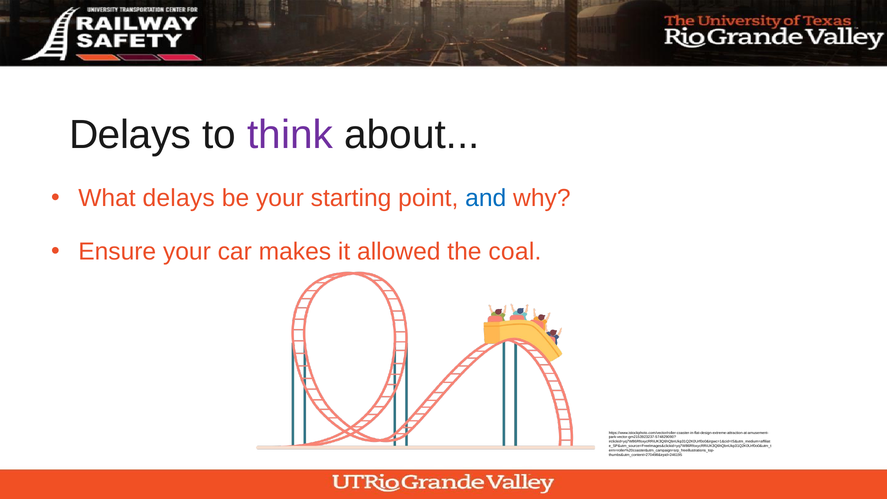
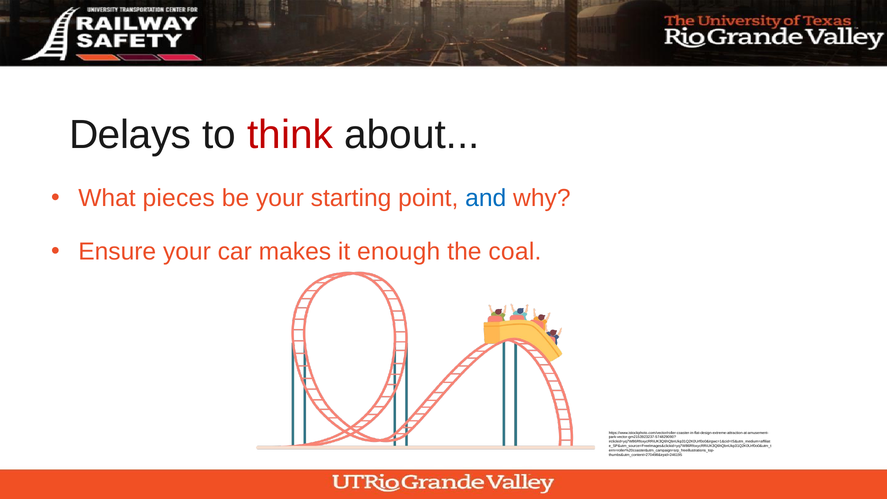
think colour: purple -> red
What delays: delays -> pieces
allowed: allowed -> enough
